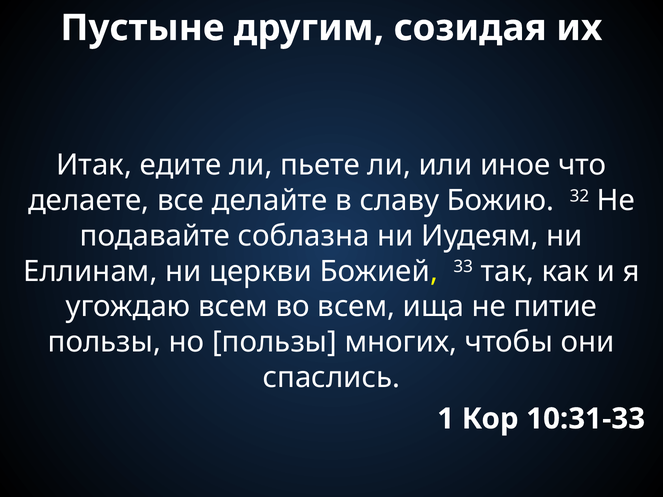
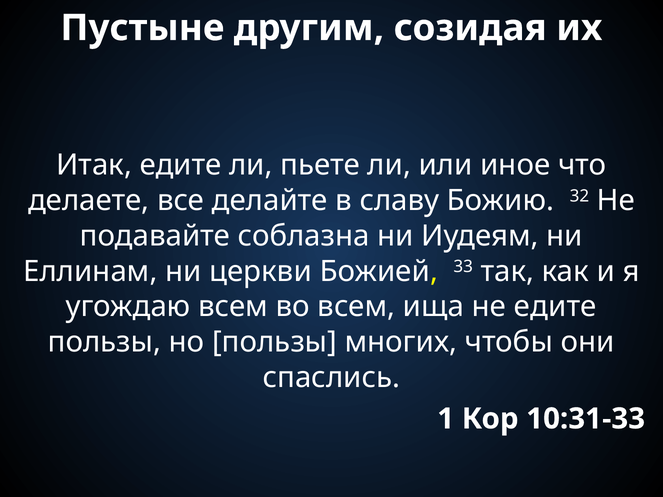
не питие: питие -> едите
